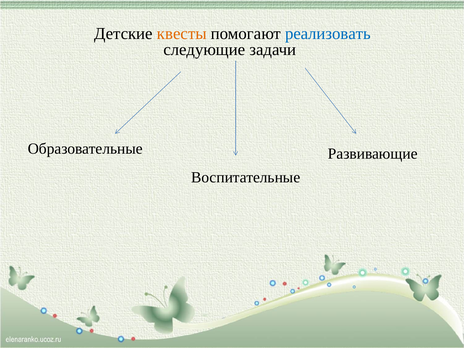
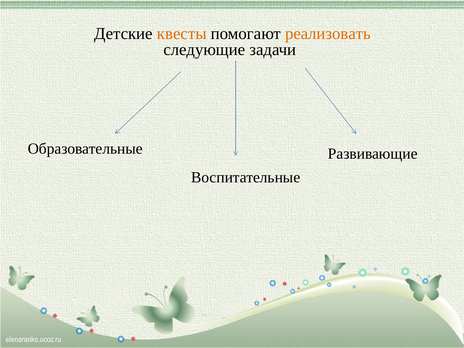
реализовать colour: blue -> orange
